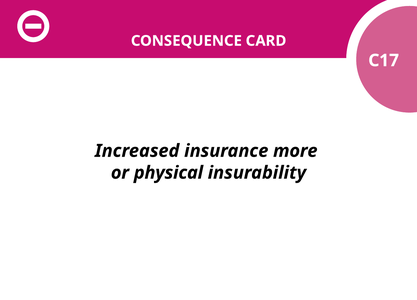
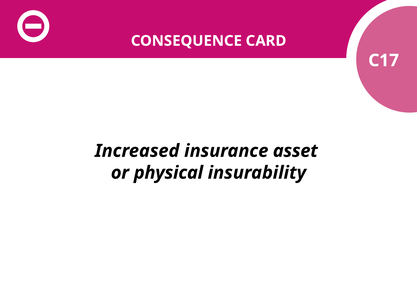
more: more -> asset
